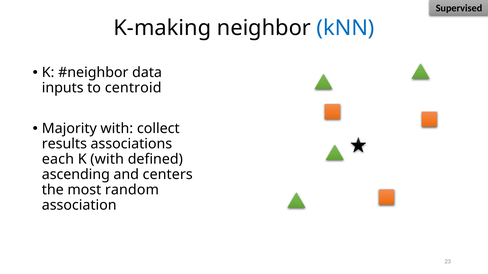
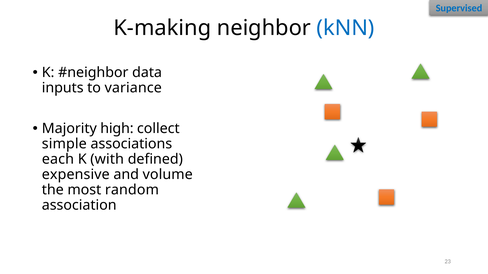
Supervised colour: black -> blue
centroid: centroid -> variance
Majority with: with -> high
results: results -> simple
ascending: ascending -> expensive
centers: centers -> volume
